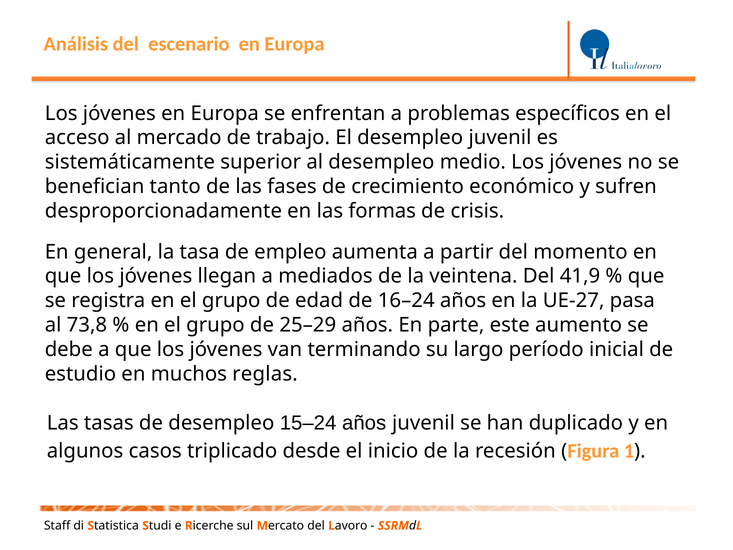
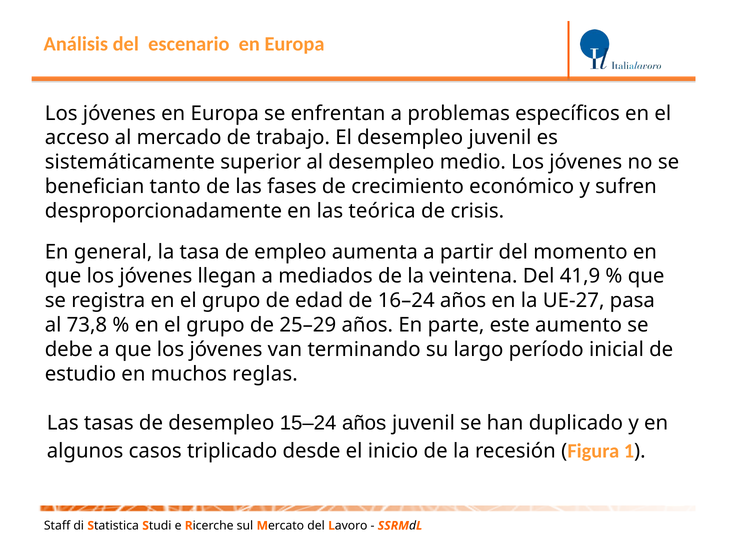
formas: formas -> teórica
